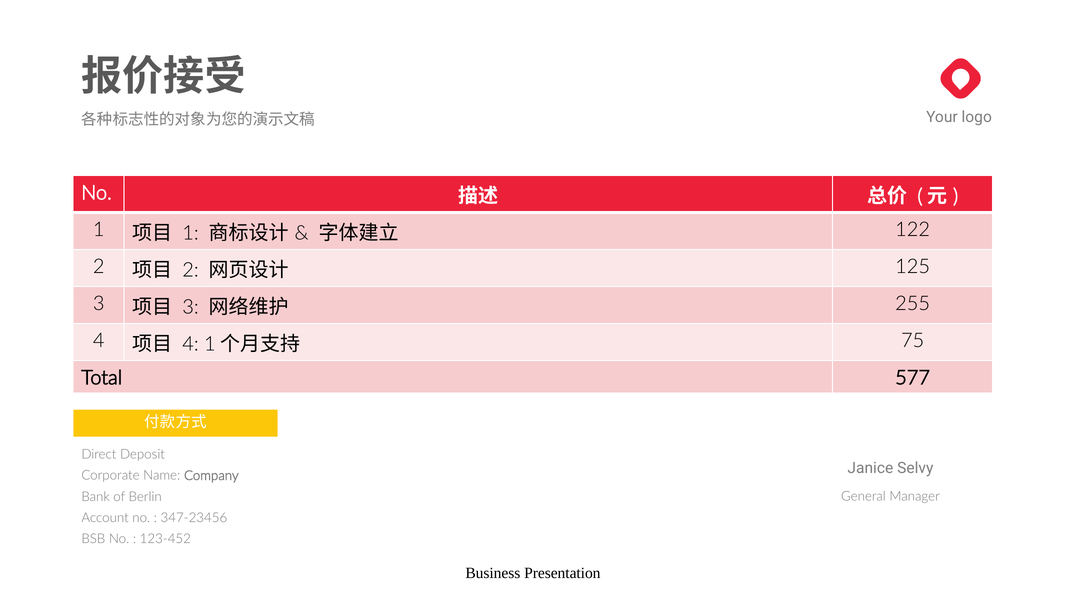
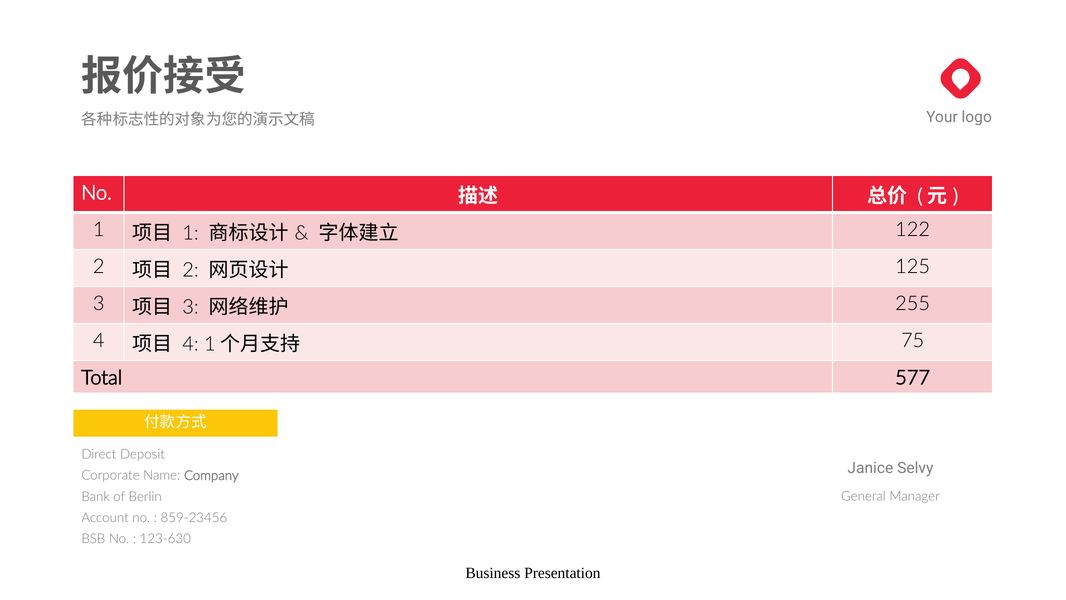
347-23456: 347-23456 -> 859-23456
123-452: 123-452 -> 123-630
